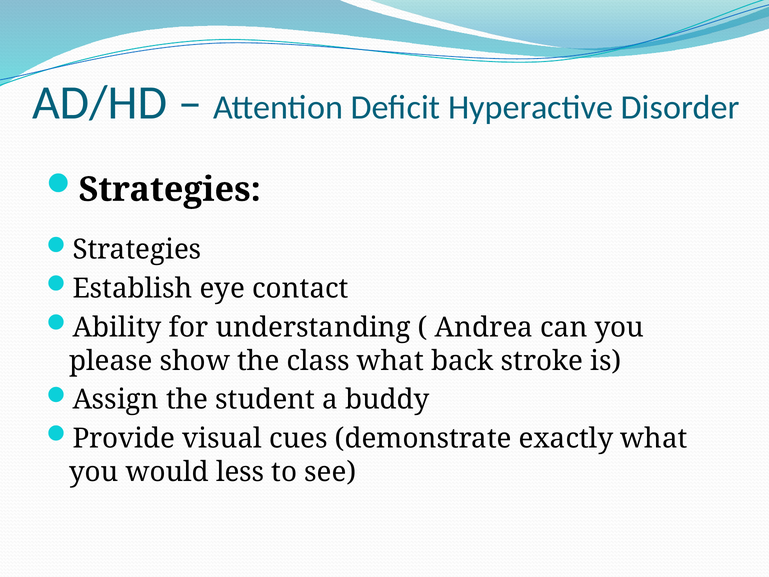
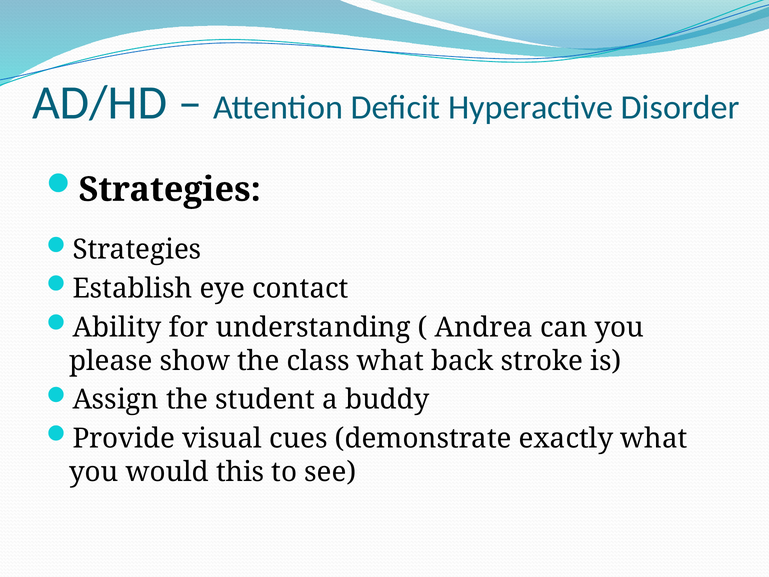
less: less -> this
